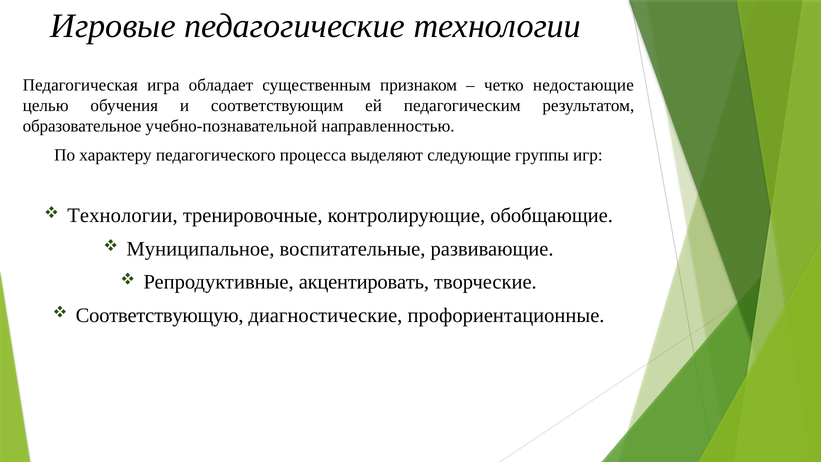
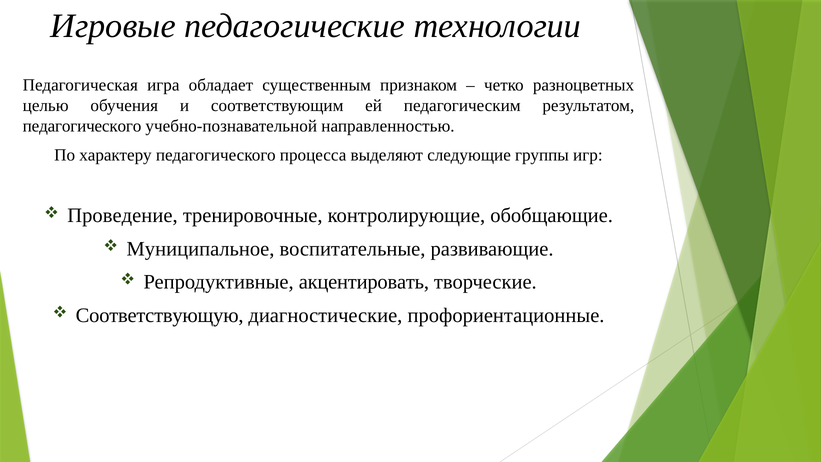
недостающие: недостающие -> разноцветных
образовательное at (82, 126): образовательное -> педагогического
Технологии at (122, 216): Технологии -> Проведение
